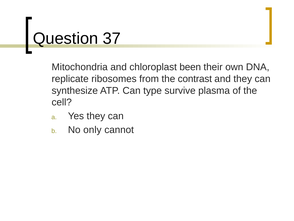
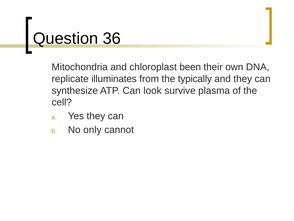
37: 37 -> 36
ribosomes: ribosomes -> illuminates
contrast: contrast -> typically
type: type -> look
